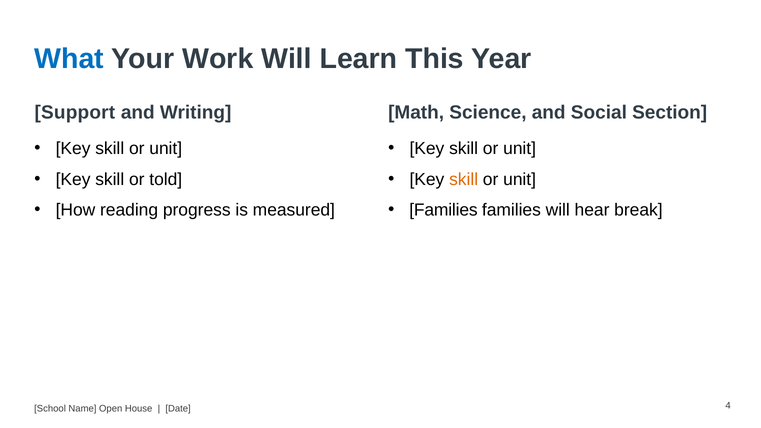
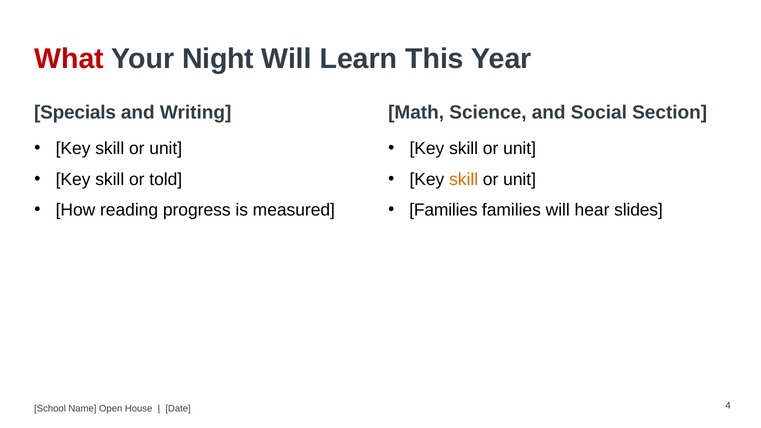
What colour: blue -> red
Work: Work -> Night
Support: Support -> Specials
break: break -> slides
